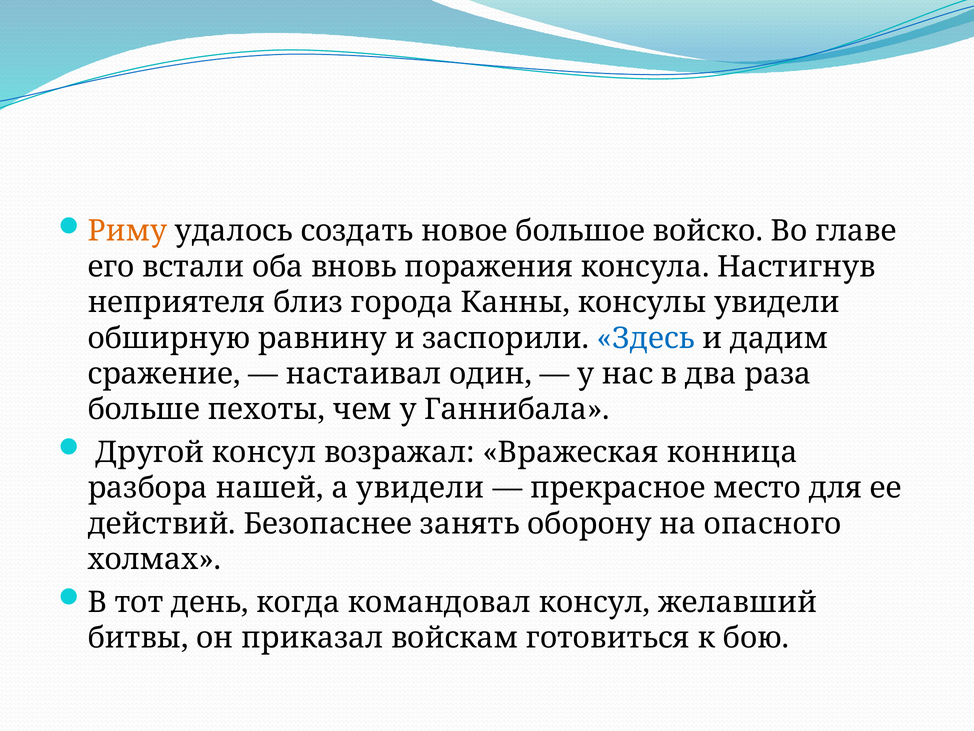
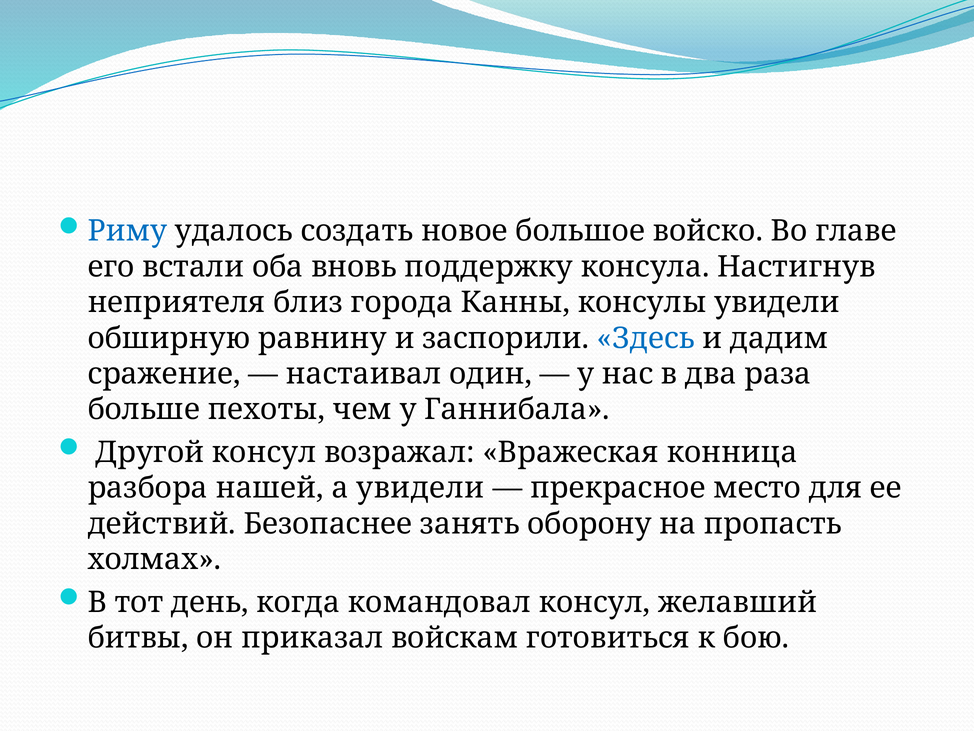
Риму colour: orange -> blue
поражения: поражения -> поддержку
опасного: опасного -> пропасть
